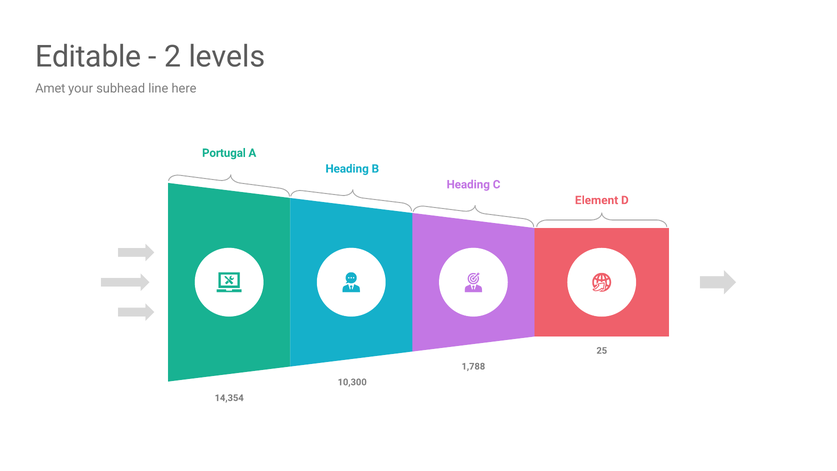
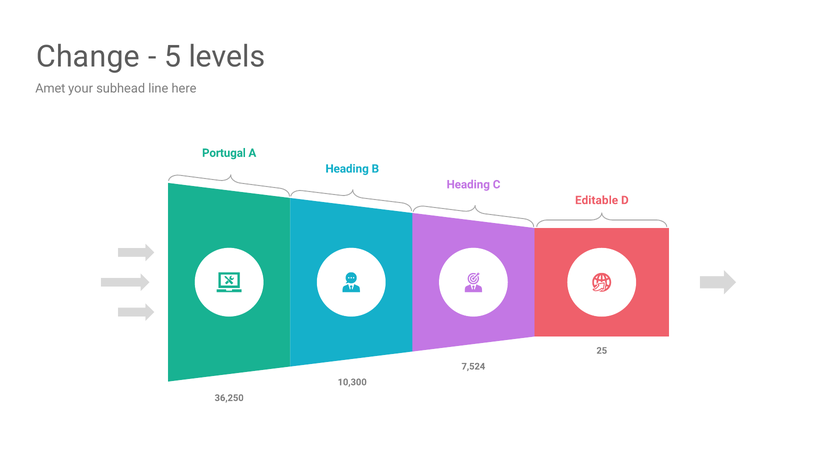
Editable: Editable -> Change
2: 2 -> 5
Element: Element -> Editable
1,788: 1,788 -> 7,524
14,354: 14,354 -> 36,250
